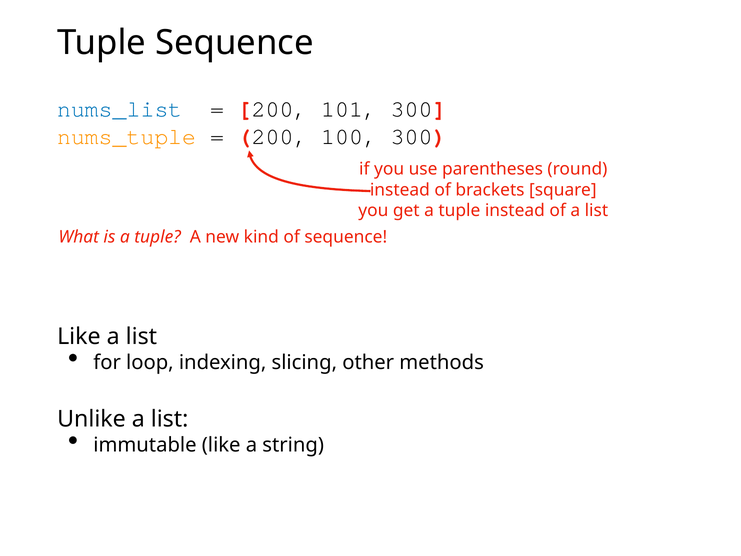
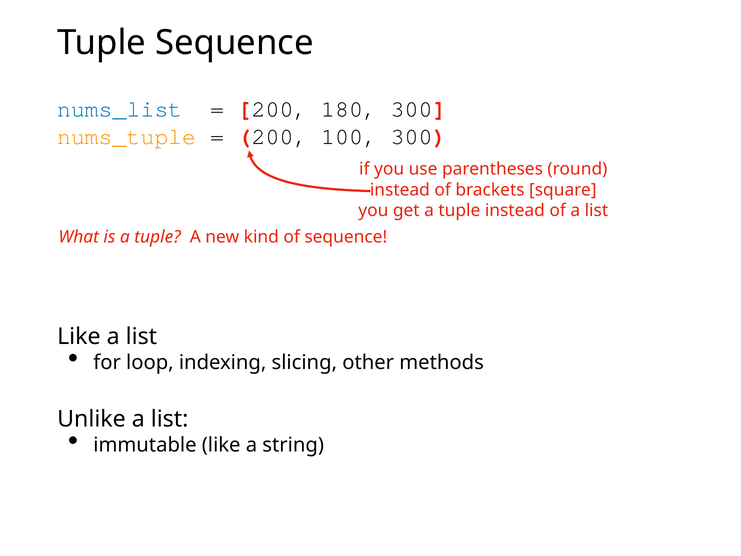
101: 101 -> 180
